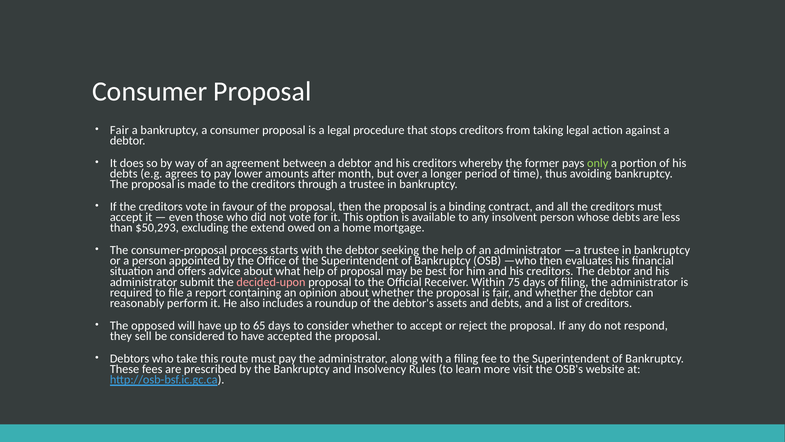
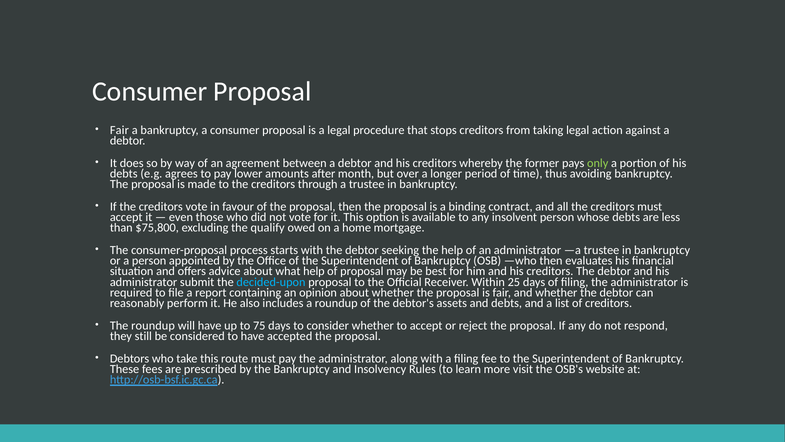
$50,293: $50,293 -> $75,800
extend: extend -> qualify
decided-upon colour: pink -> light blue
75: 75 -> 25
The opposed: opposed -> roundup
65: 65 -> 75
sell: sell -> still
